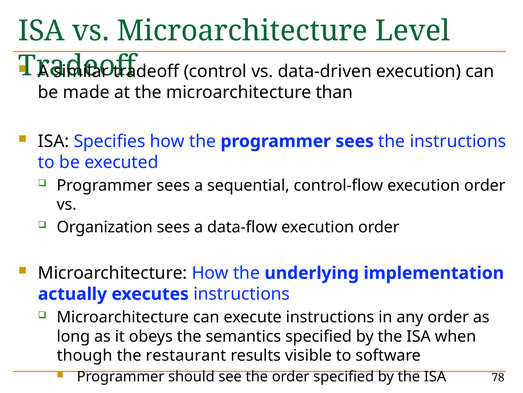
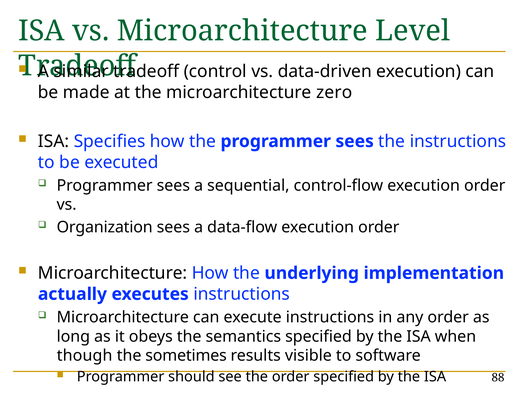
than: than -> zero
restaurant: restaurant -> sometimes
78: 78 -> 88
